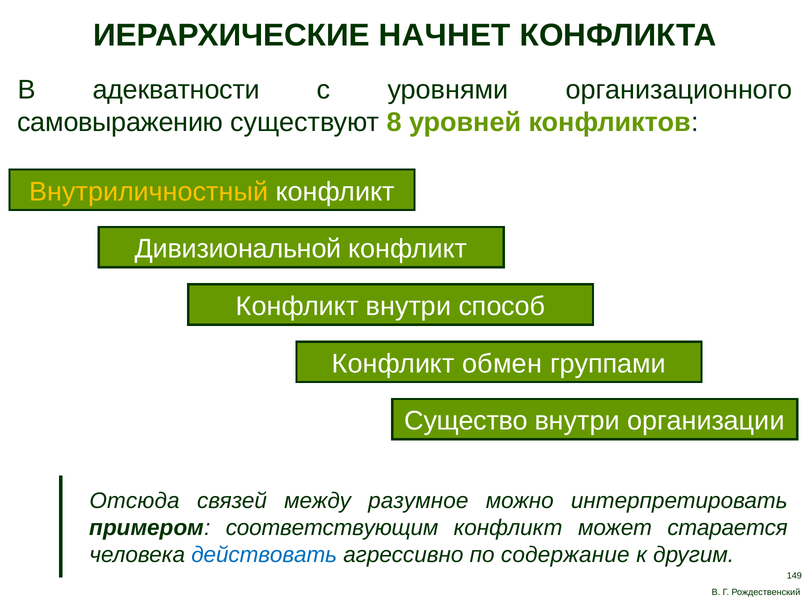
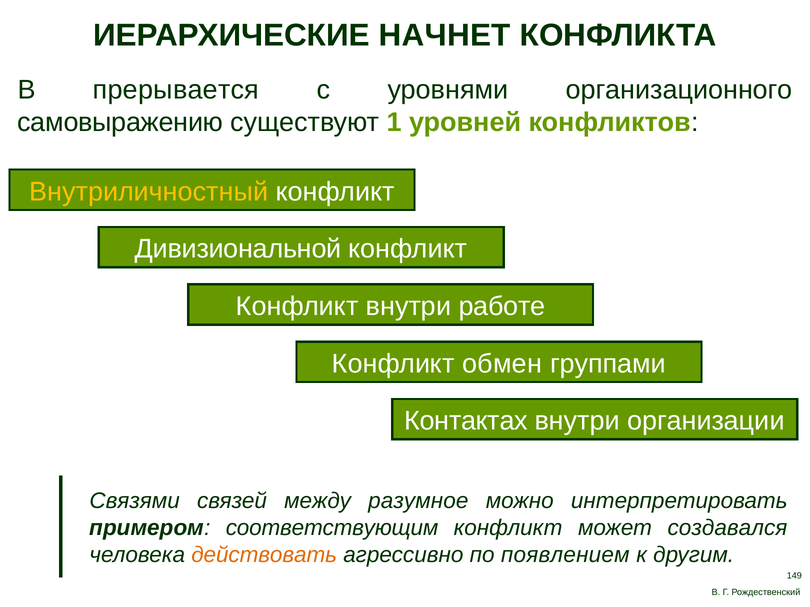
адекватности: адекватности -> прерывается
8: 8 -> 1
способ: способ -> работе
Существо: Существо -> Контактах
Отсюда: Отсюда -> Связями
старается: старается -> создавался
действовать colour: blue -> orange
содержание: содержание -> появлением
